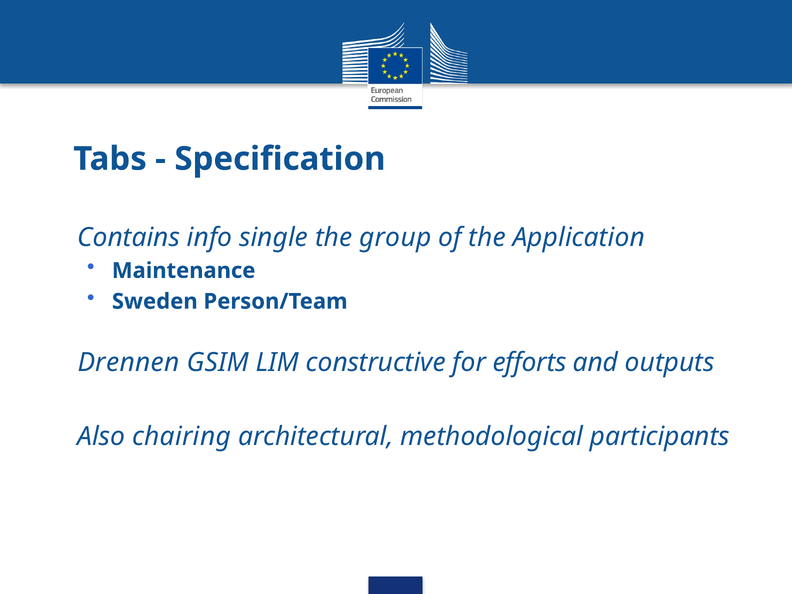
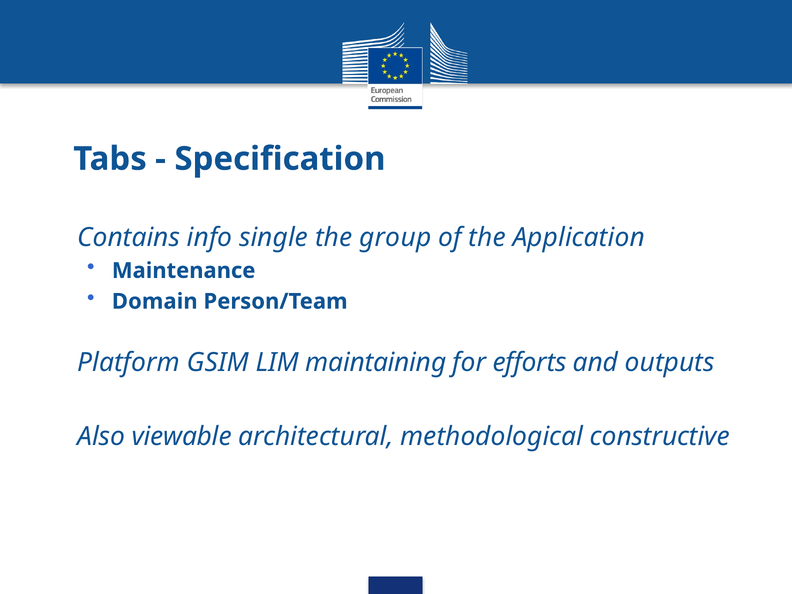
Sweden: Sweden -> Domain
Drennen: Drennen -> Platform
constructive: constructive -> maintaining
chairing: chairing -> viewable
participants: participants -> constructive
